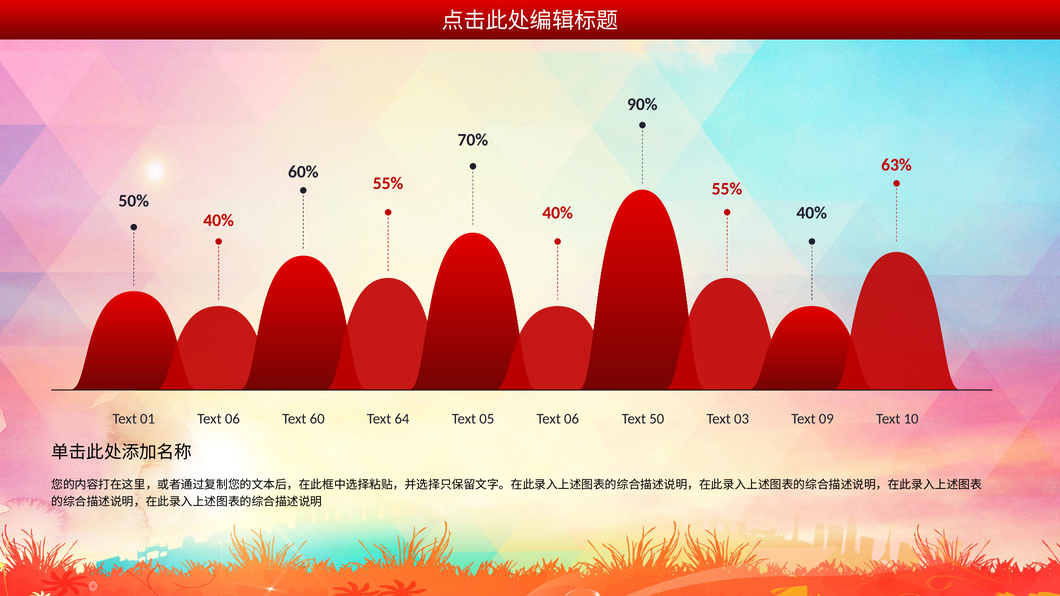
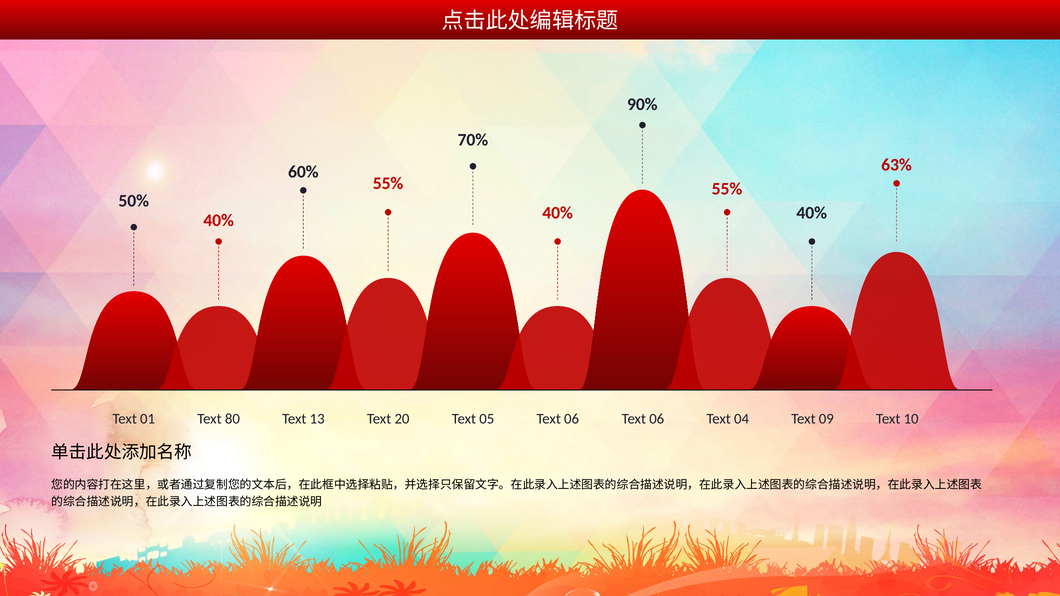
06 at (232, 419): 06 -> 80
60: 60 -> 13
64: 64 -> 20
06 Text 50: 50 -> 06
03: 03 -> 04
